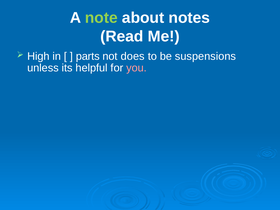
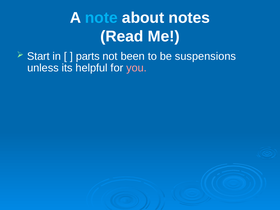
note colour: light green -> light blue
High: High -> Start
does: does -> been
